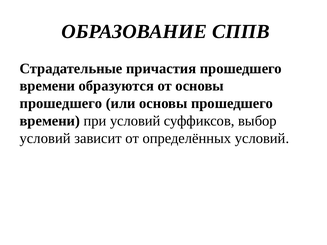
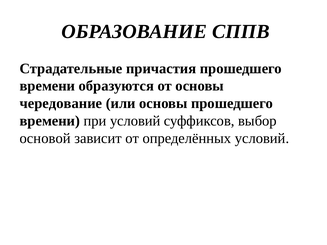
прошедшего at (61, 103): прошедшего -> чередование
условий at (45, 138): условий -> основой
